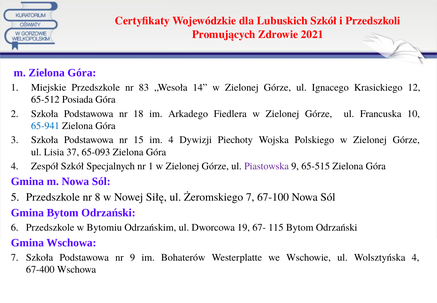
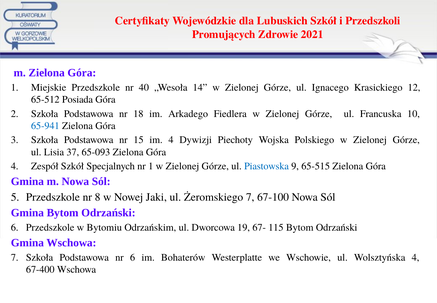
83: 83 -> 40
Piastowska colour: purple -> blue
Siłę: Siłę -> Jaki
nr 9: 9 -> 6
